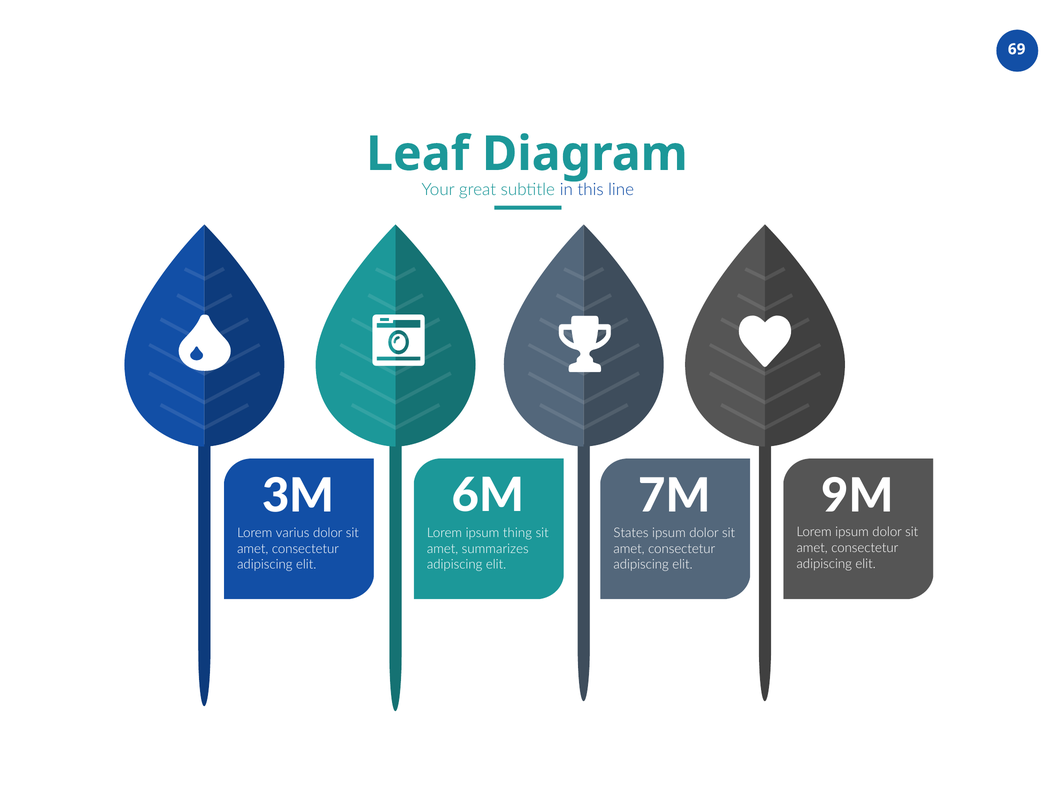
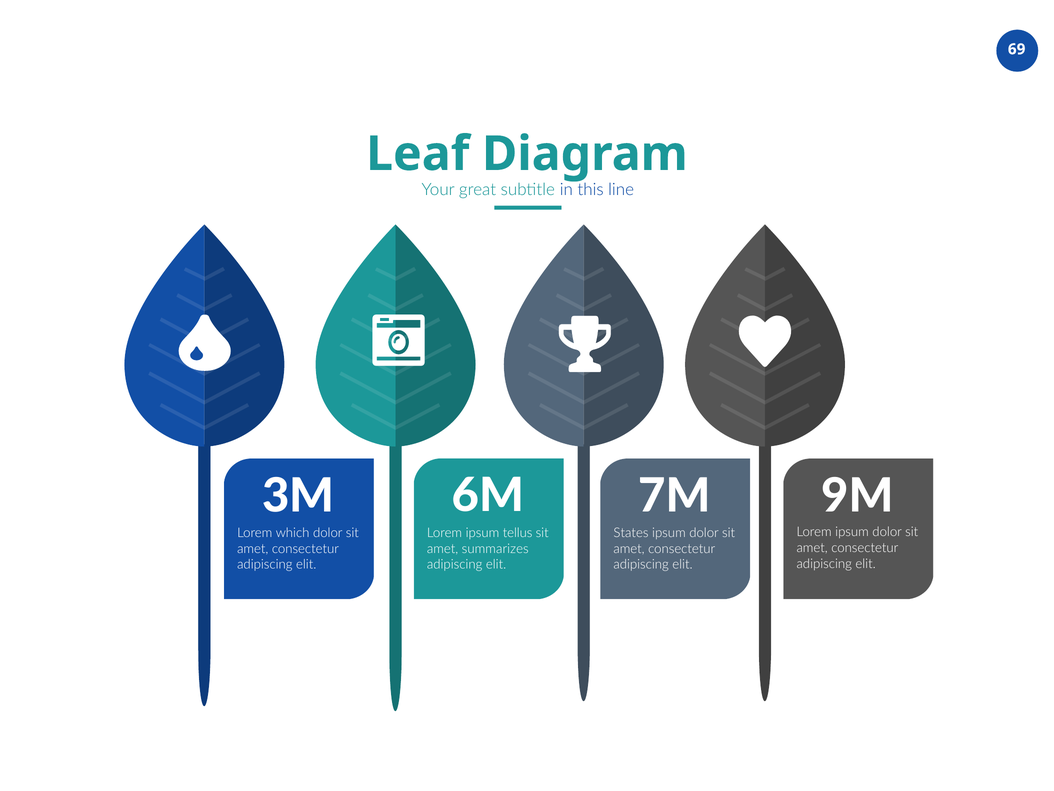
thing: thing -> tellus
varius: varius -> which
